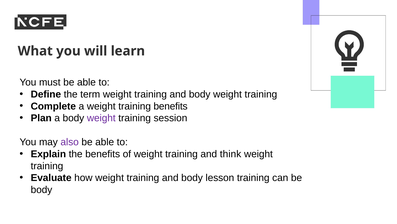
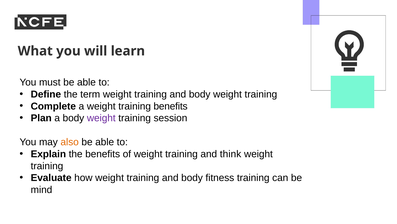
also colour: purple -> orange
lesson: lesson -> fitness
body at (41, 189): body -> mind
